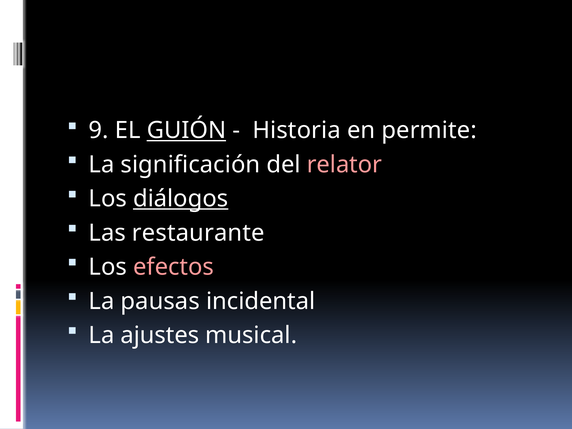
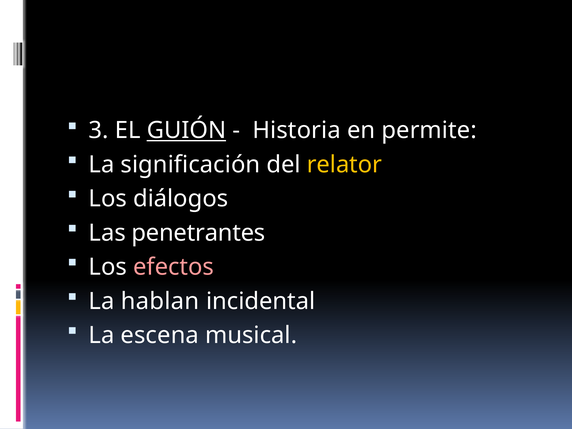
9: 9 -> 3
relator colour: pink -> yellow
diálogos underline: present -> none
restaurante: restaurante -> penetrantes
pausas: pausas -> hablan
ajustes: ajustes -> escena
